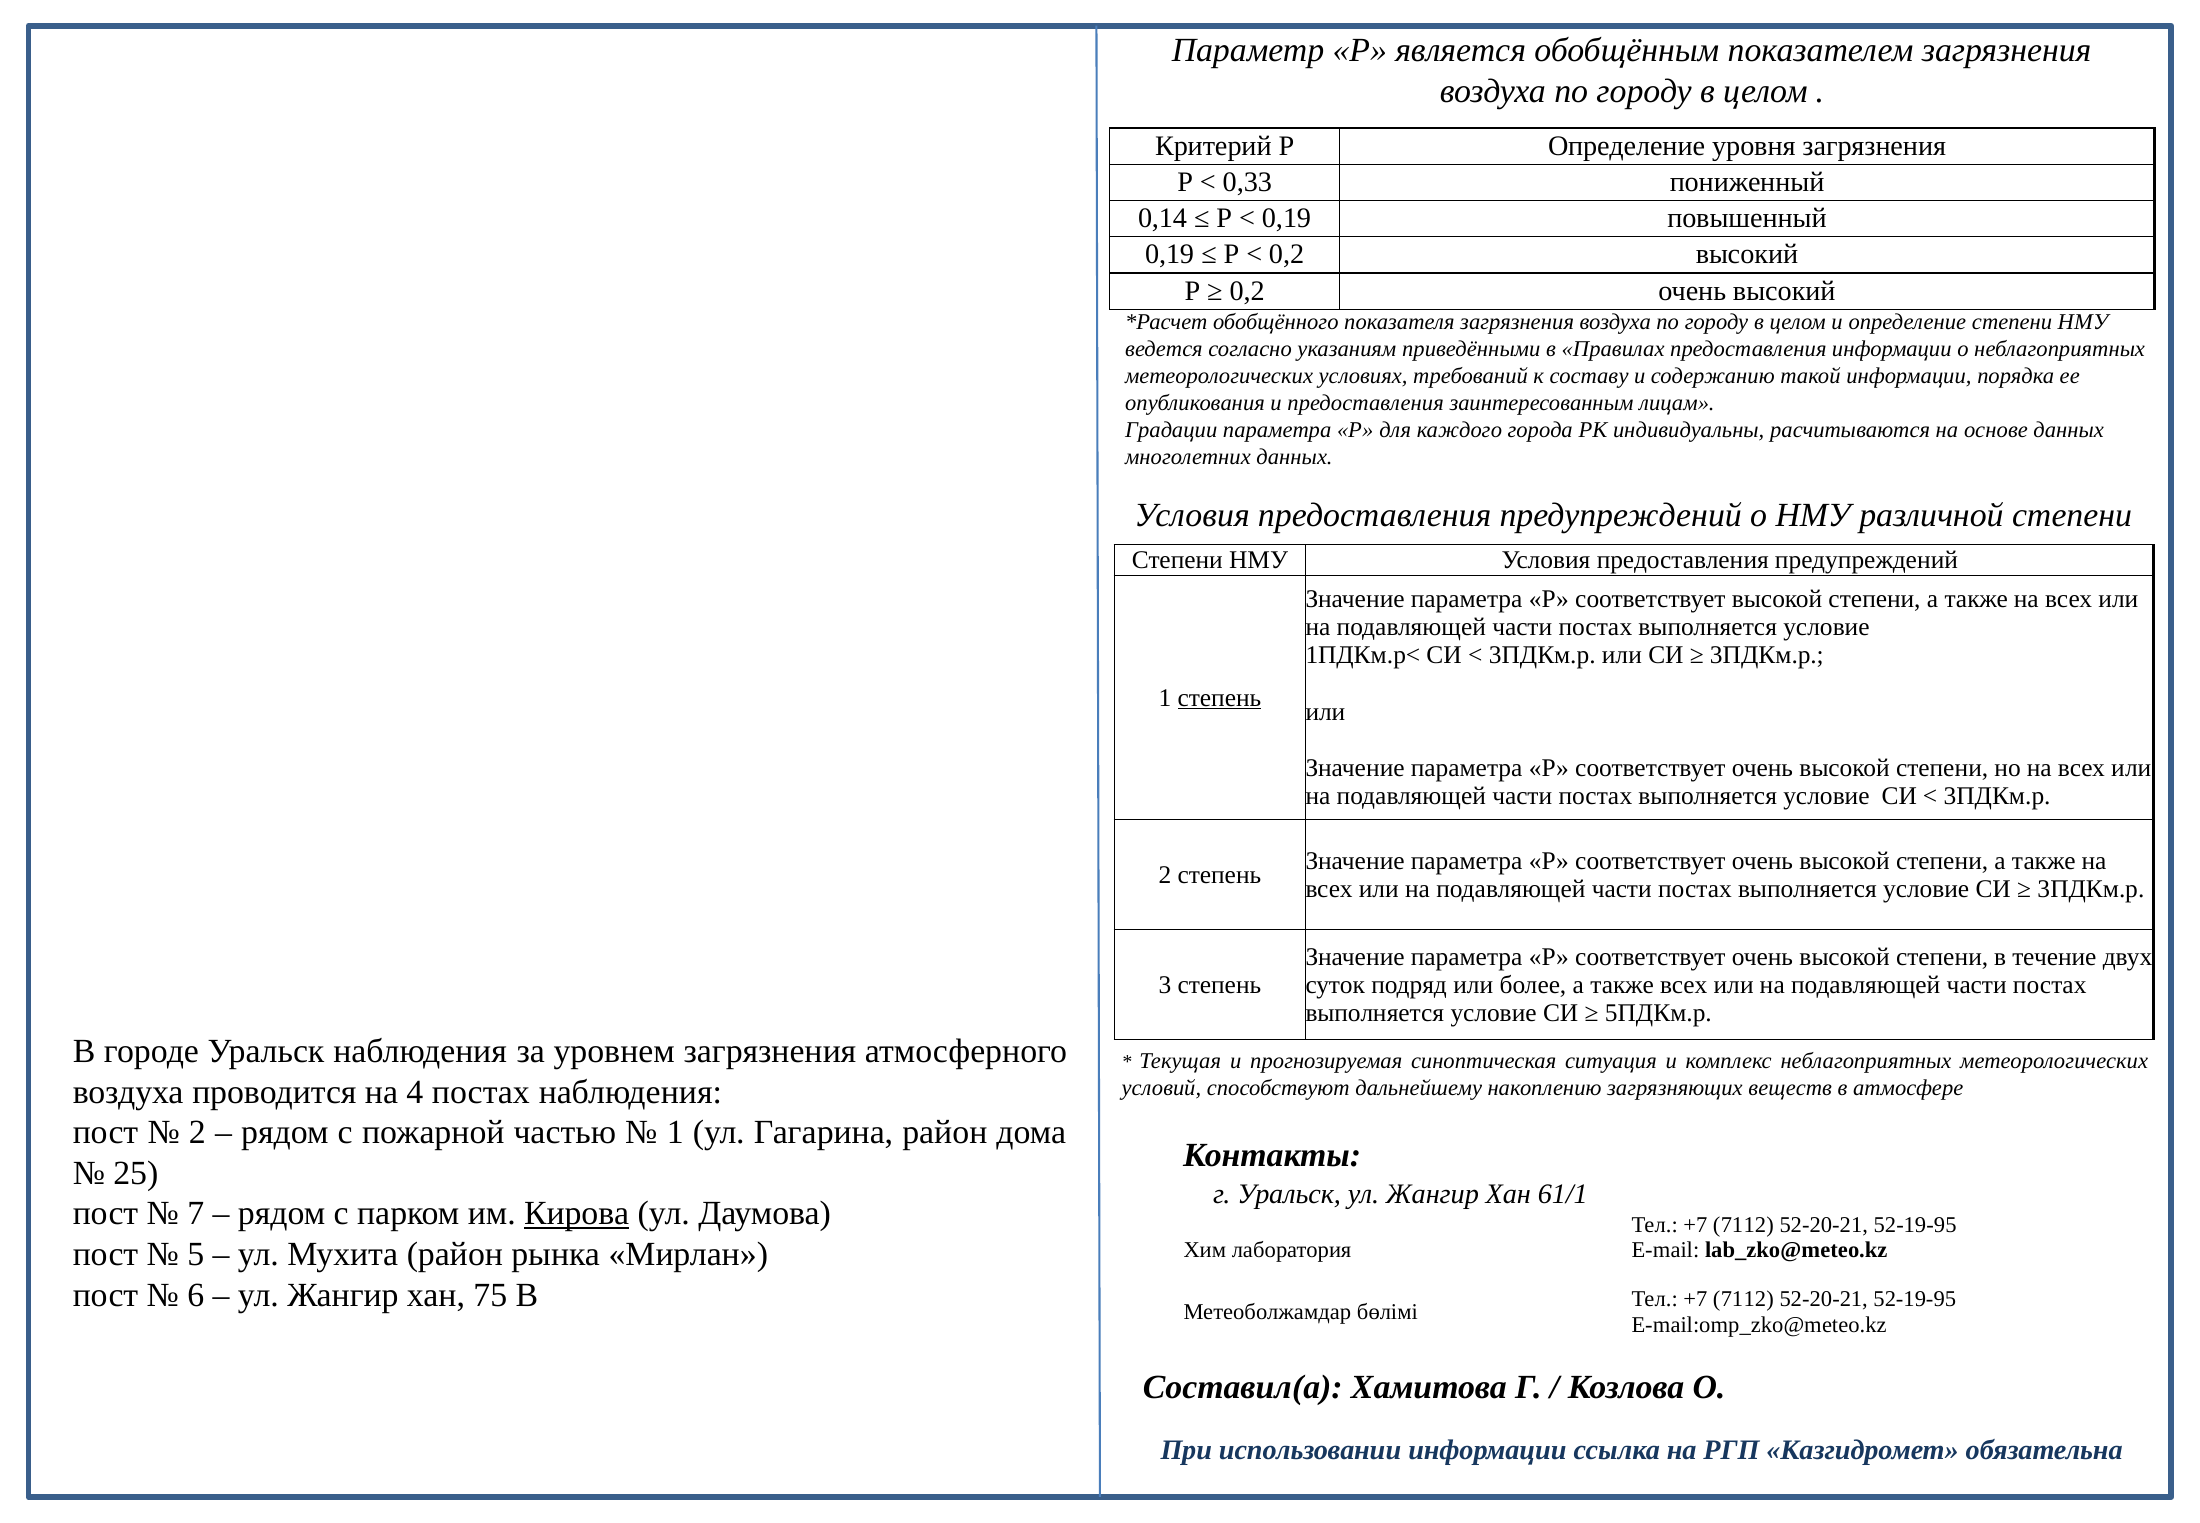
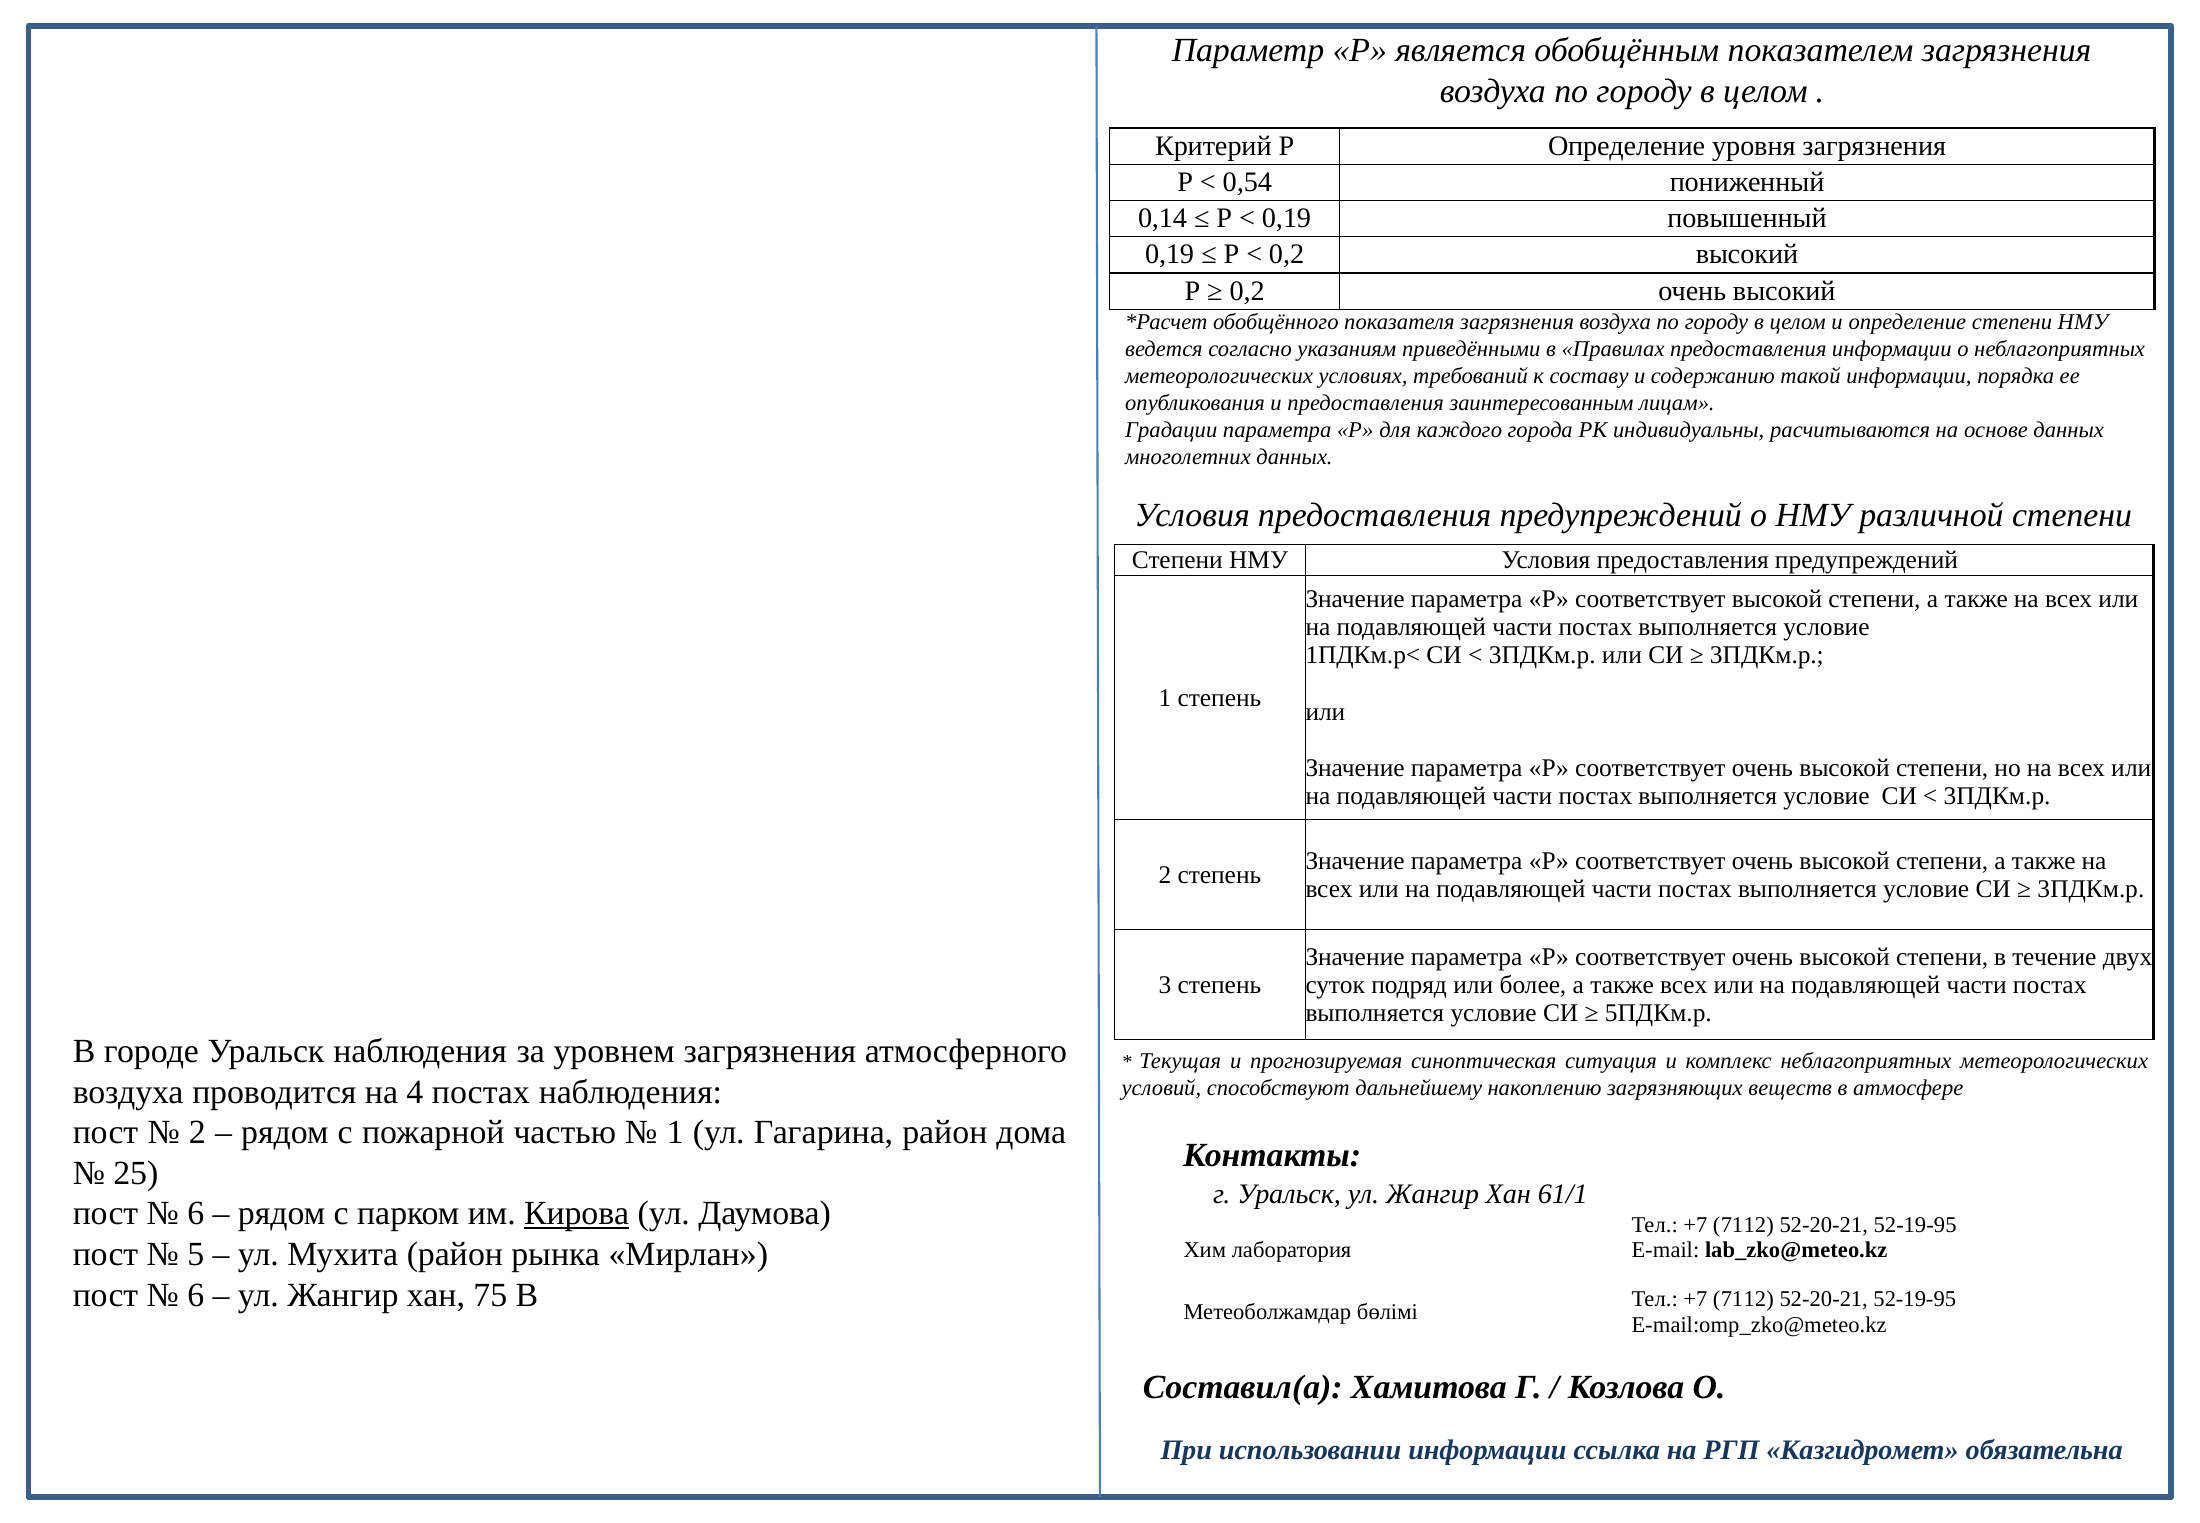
0,33: 0,33 -> 0,54
степень at (1219, 698) underline: present -> none
7 at (196, 1214): 7 -> 6
